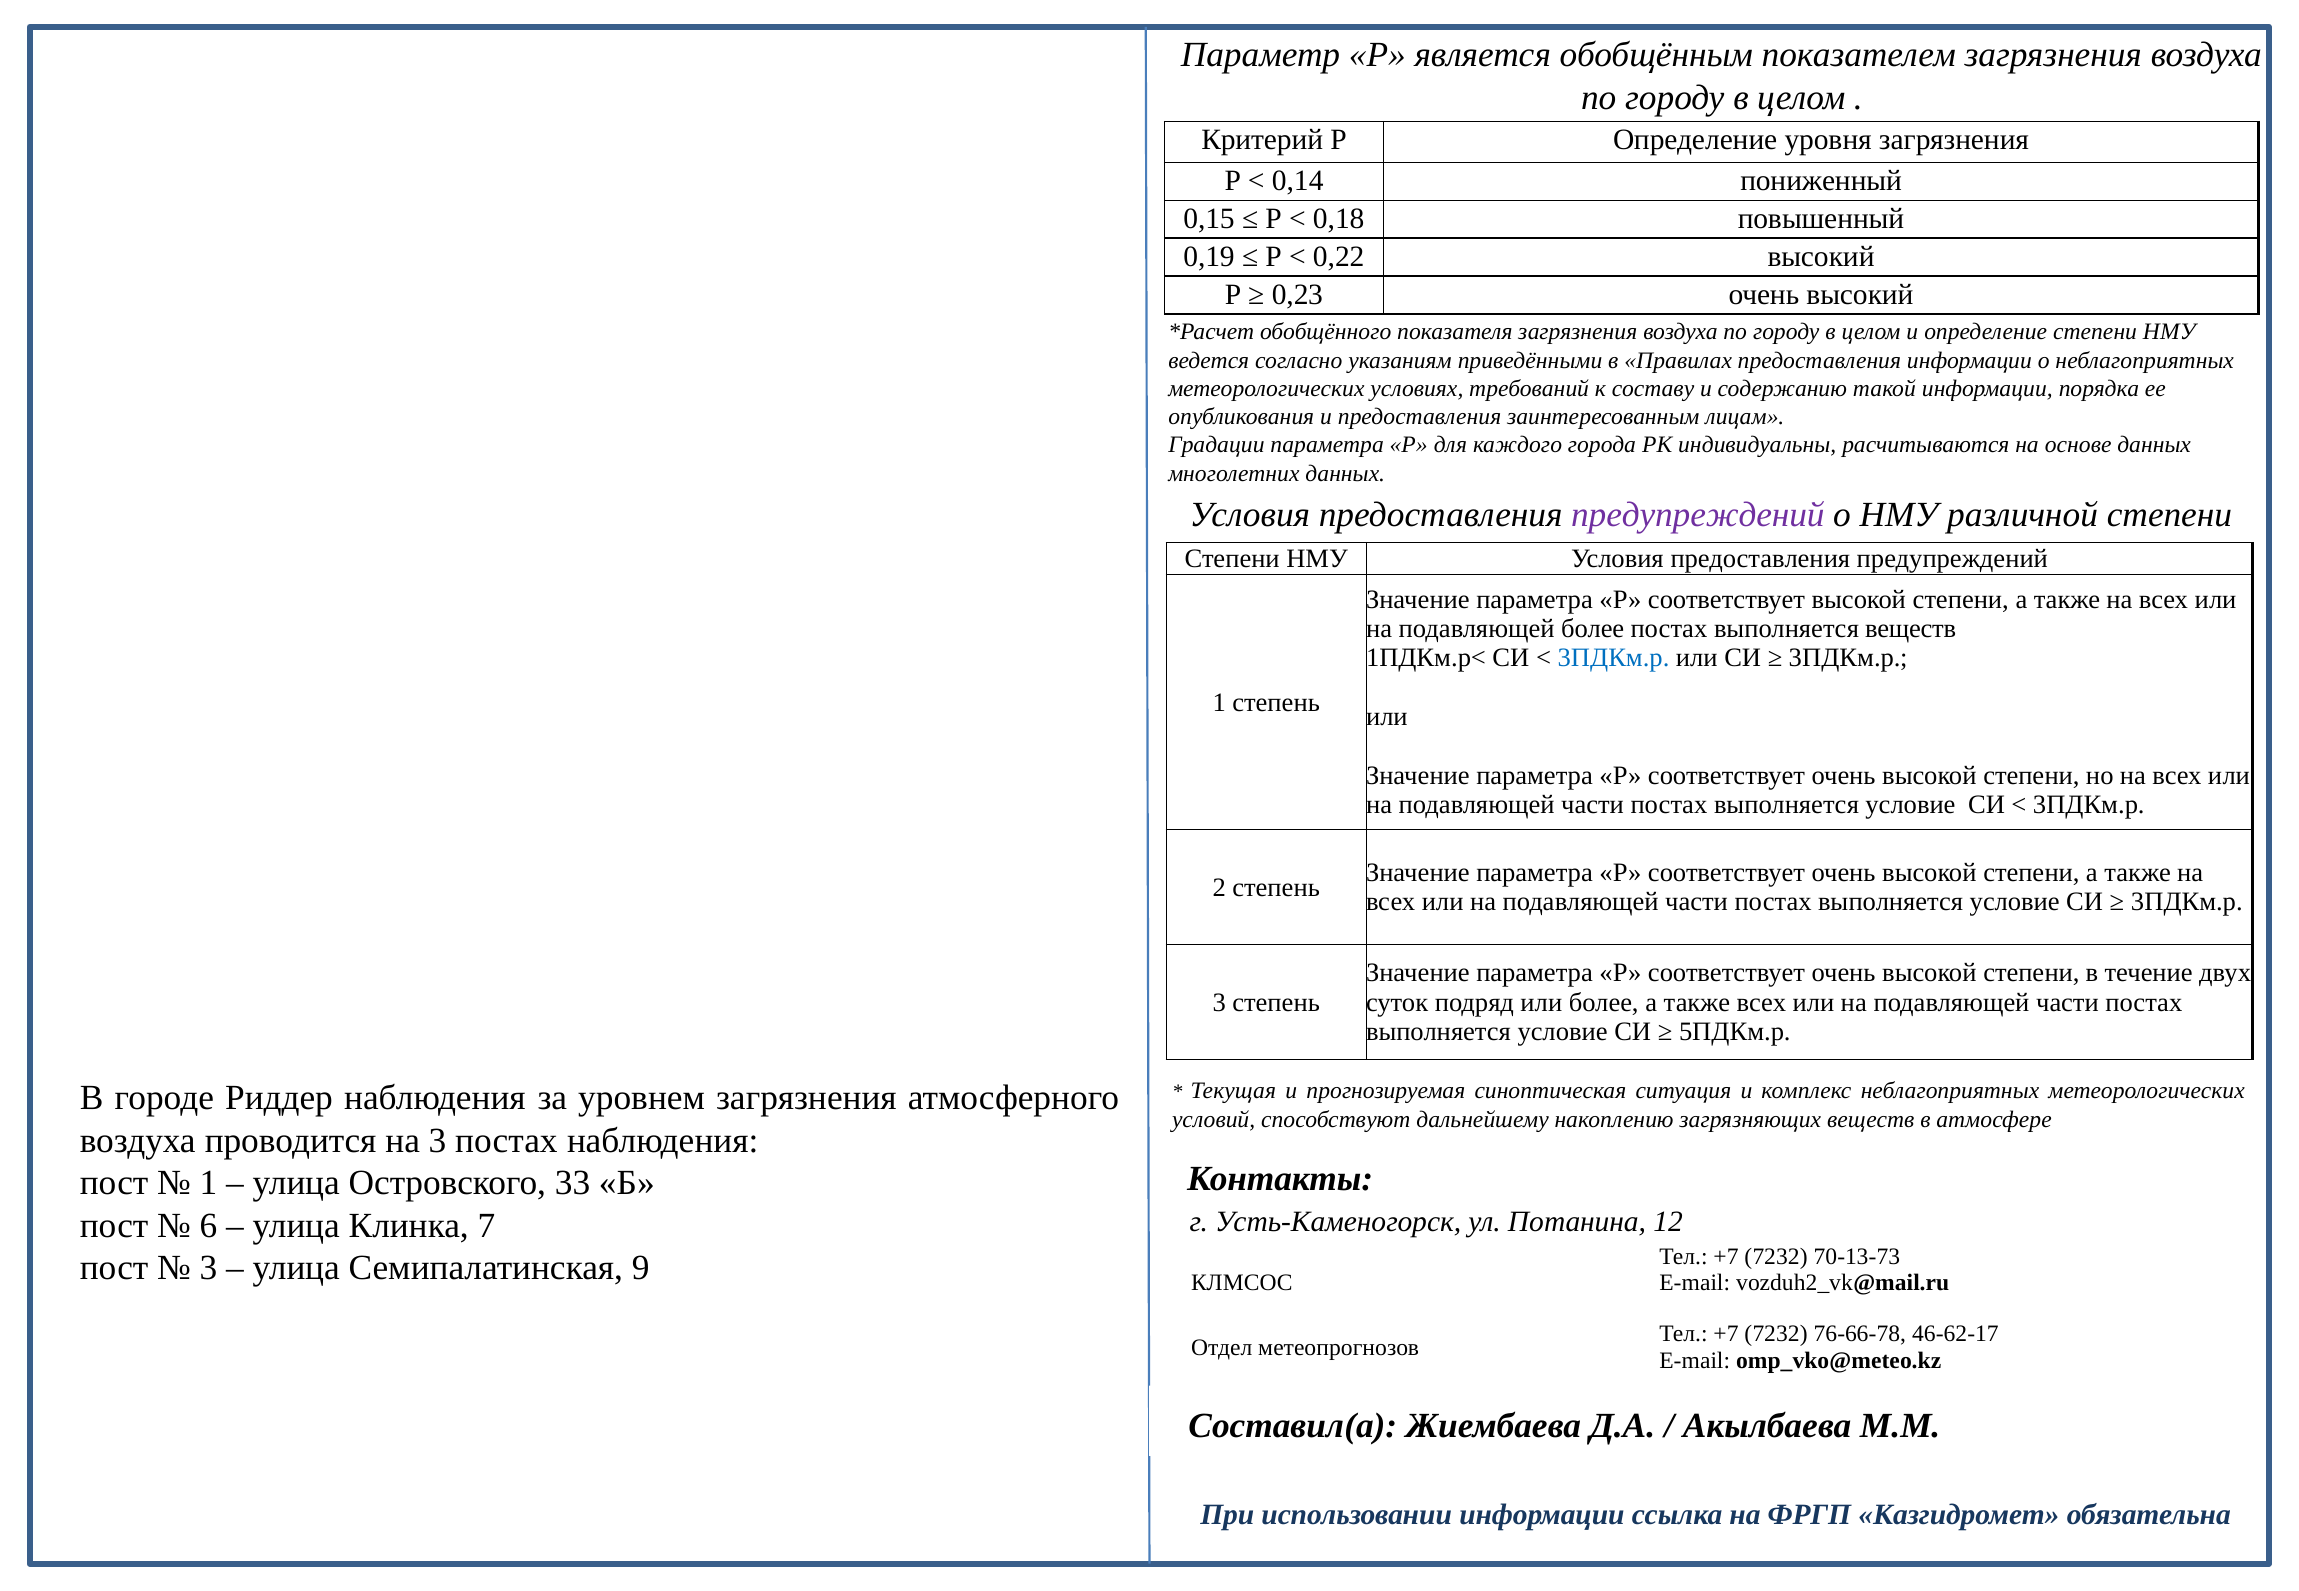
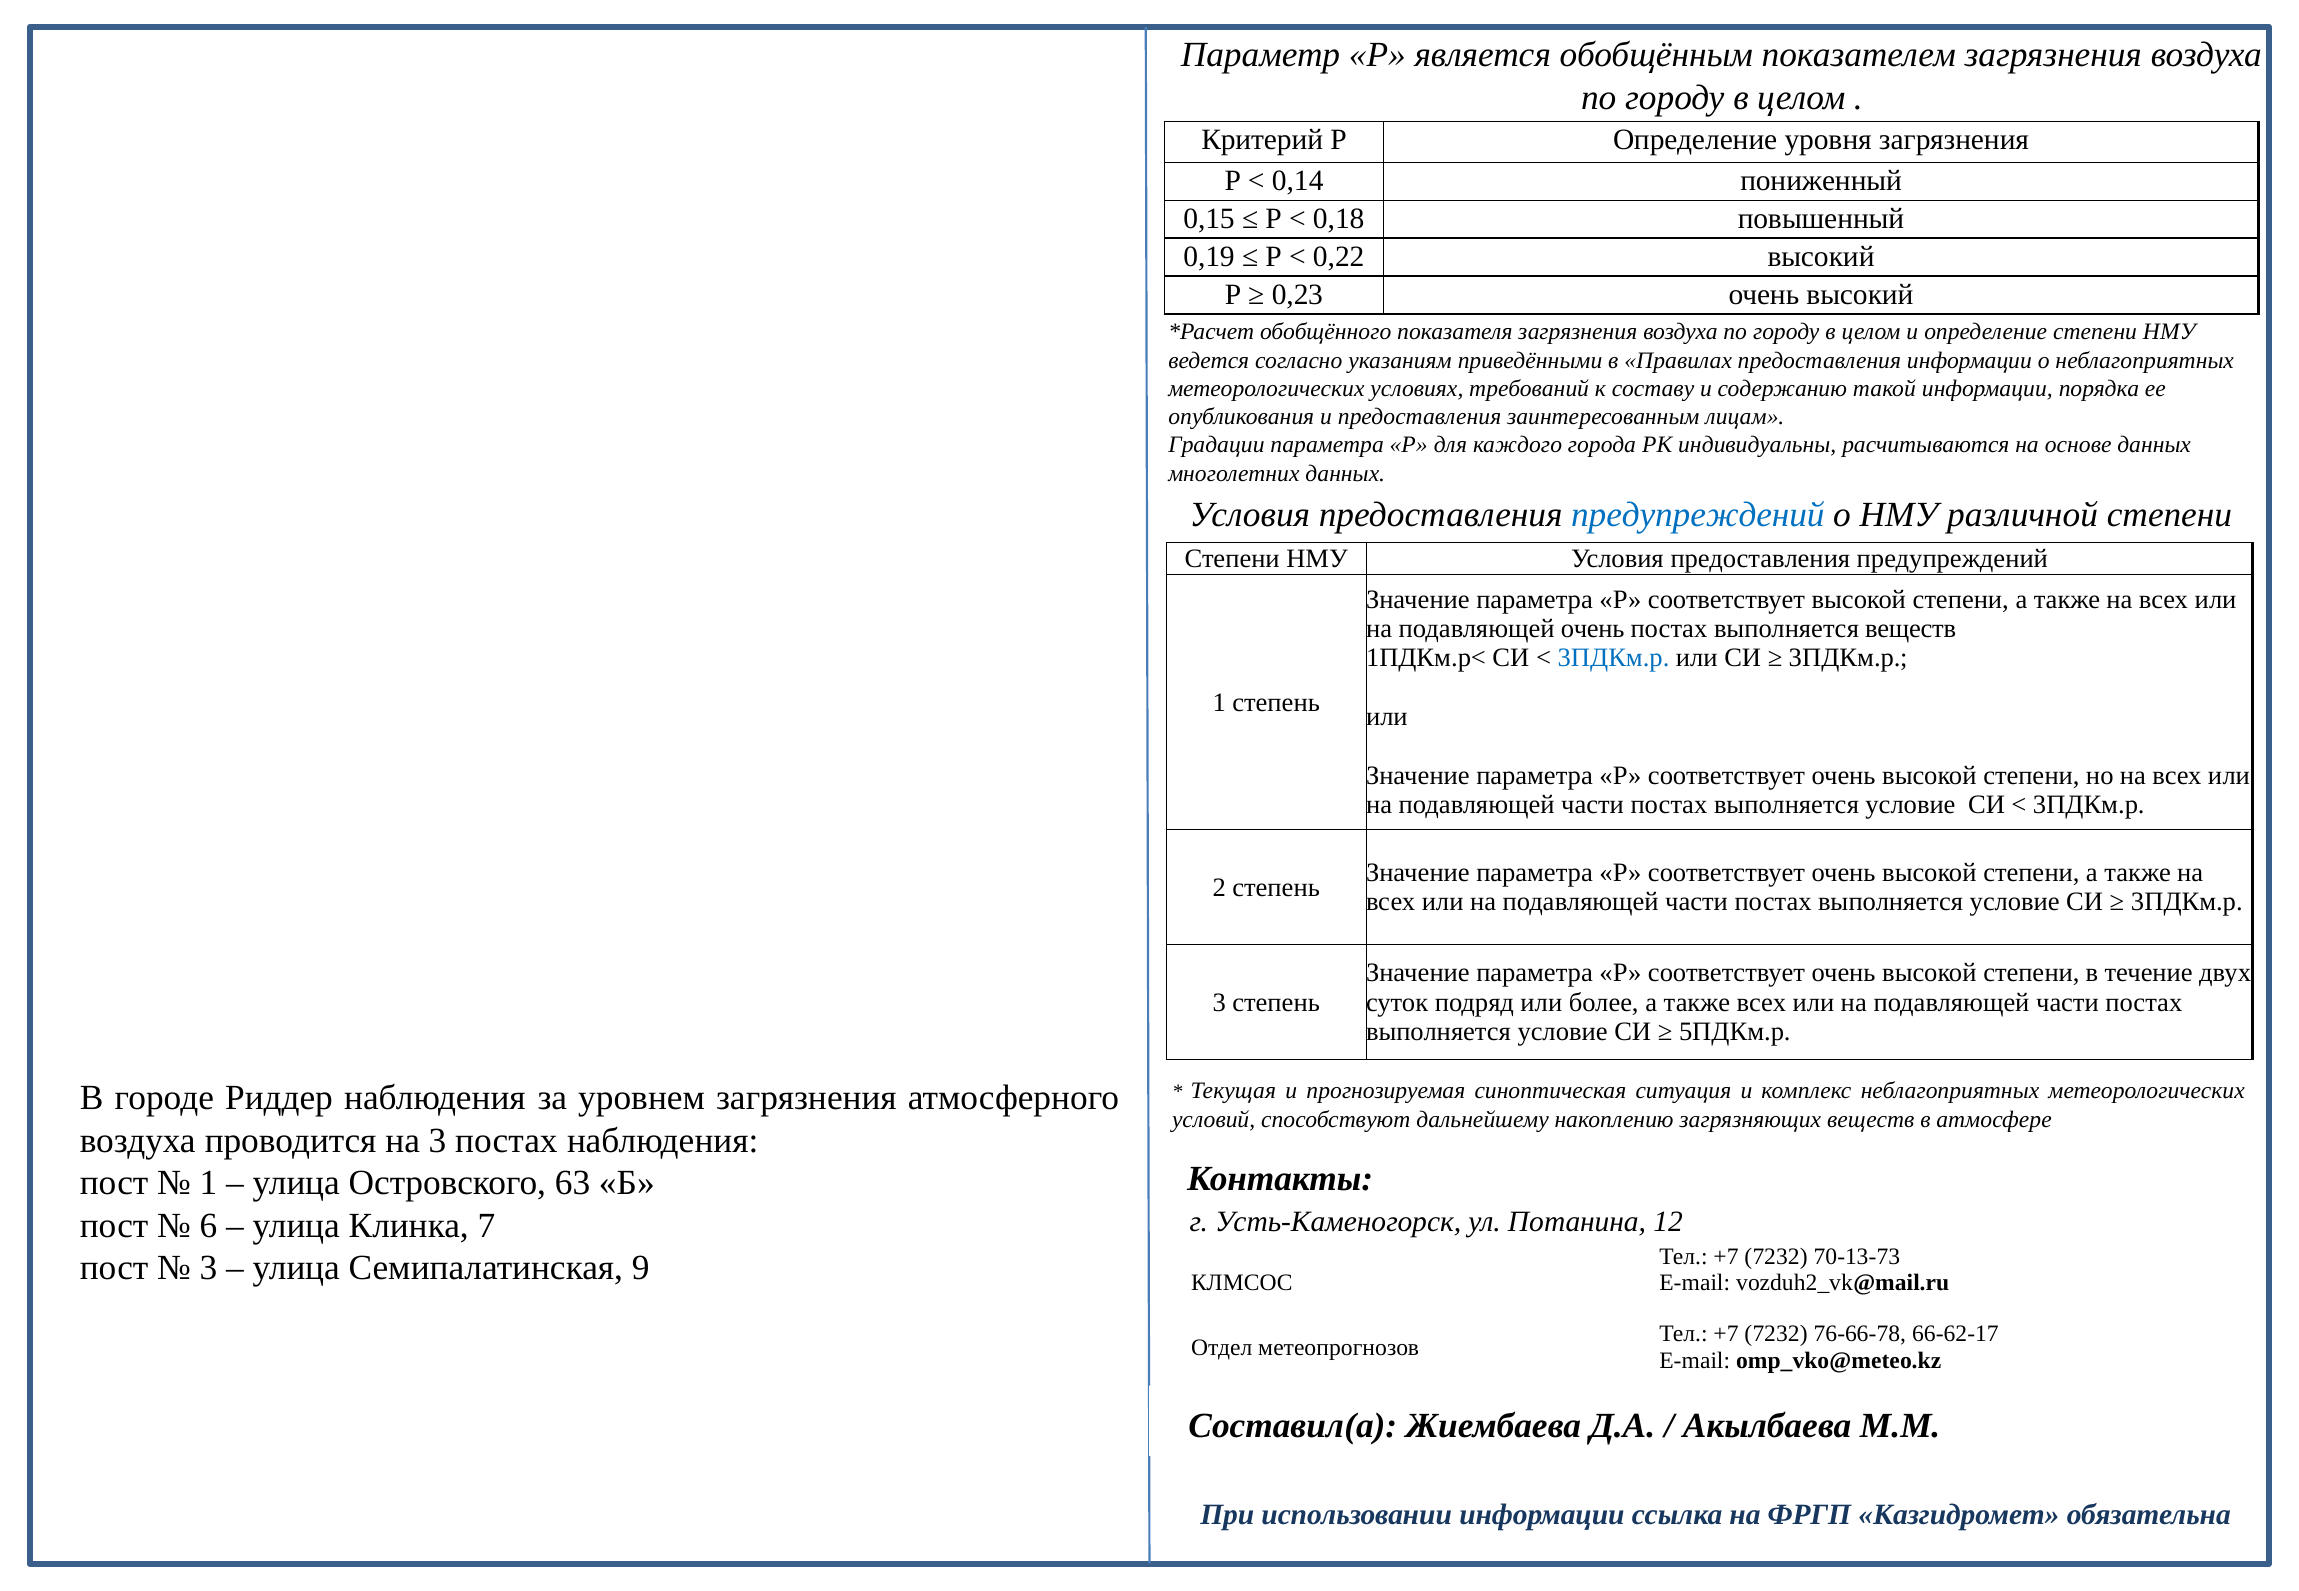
предупреждений at (1698, 515) colour: purple -> blue
подавляющей более: более -> очень
33: 33 -> 63
46-62-17: 46-62-17 -> 66-62-17
